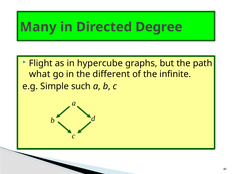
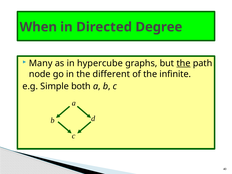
Many: Many -> When
Flight: Flight -> Many
the at (183, 63) underline: none -> present
what: what -> node
such: such -> both
